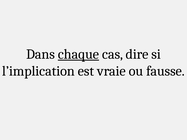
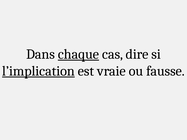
l’implication underline: none -> present
